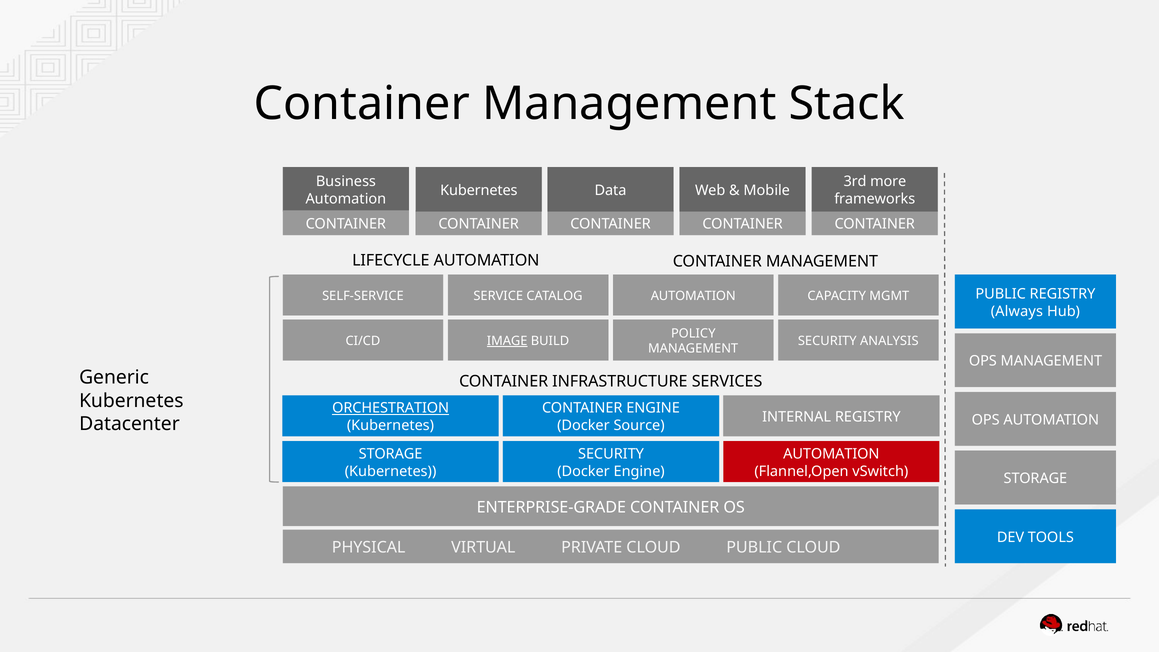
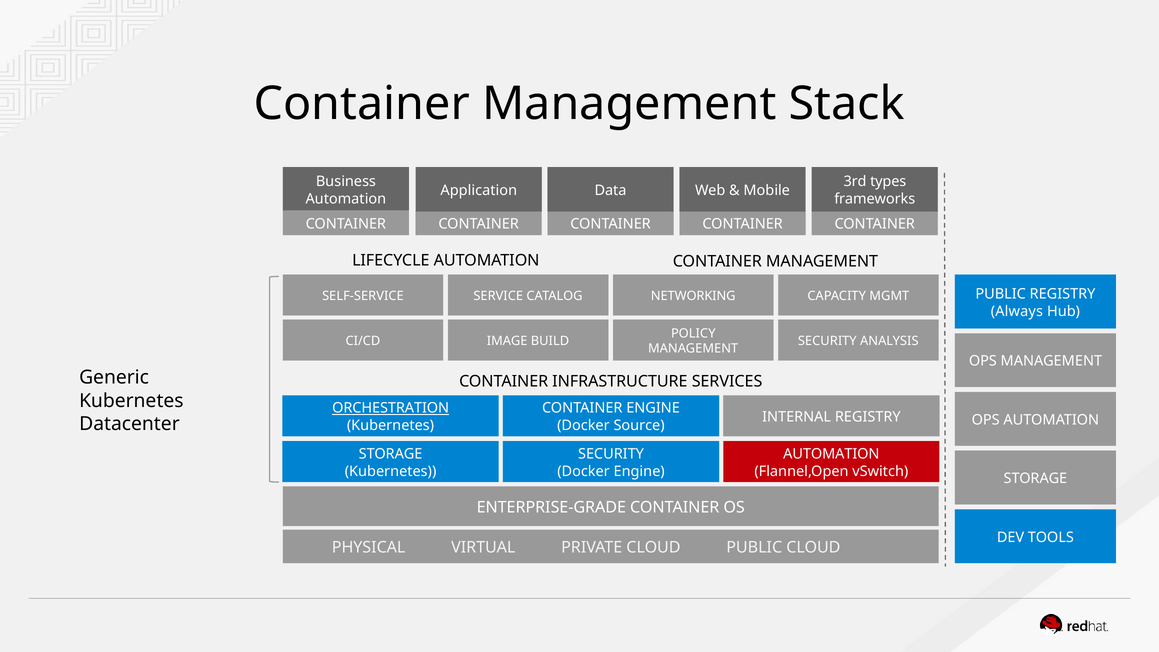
more: more -> types
Kubernetes at (479, 190): Kubernetes -> Application
SELF-SERVICE AUTOMATION: AUTOMATION -> NETWORKING
IMAGE underline: present -> none
